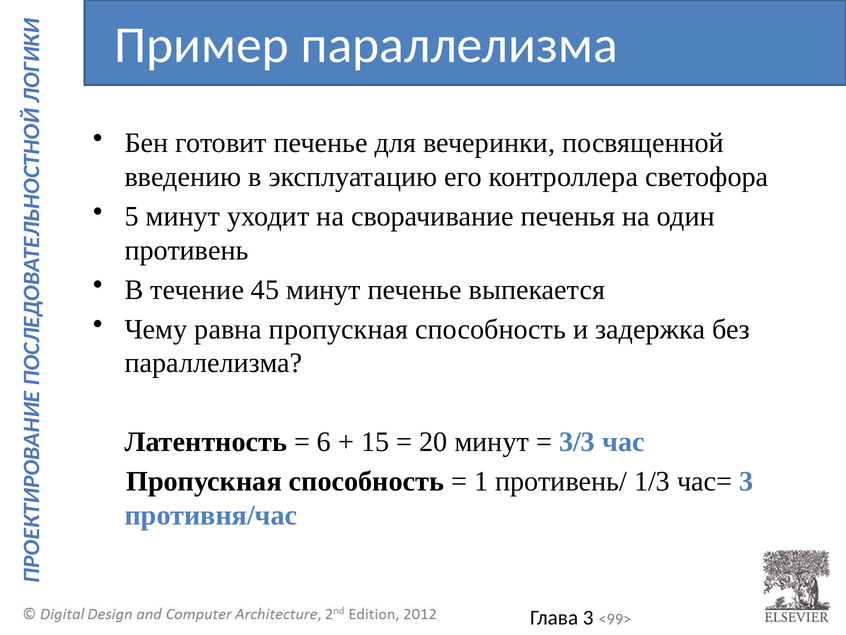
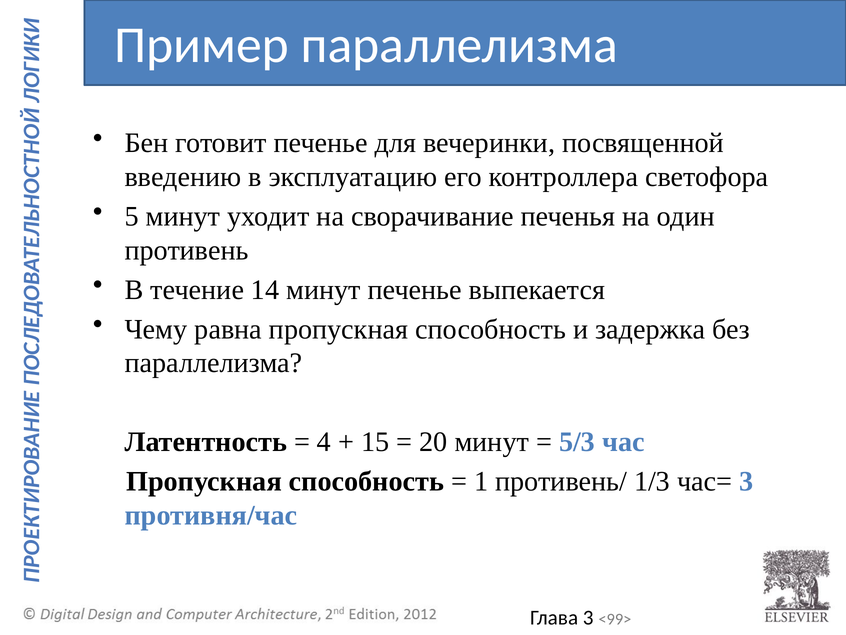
45: 45 -> 14
6: 6 -> 4
3/3: 3/3 -> 5/3
